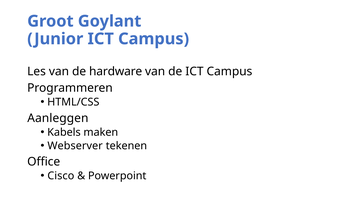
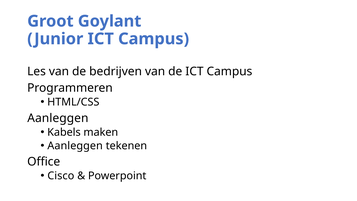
hardware: hardware -> bedrijven
Webserver at (75, 146): Webserver -> Aanleggen
